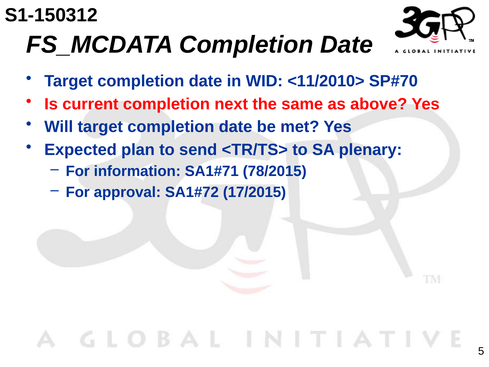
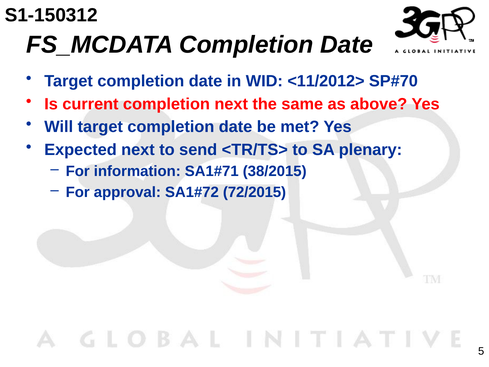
<11/2010>: <11/2010> -> <11/2012>
Expected plan: plan -> next
78/2015: 78/2015 -> 38/2015
17/2015: 17/2015 -> 72/2015
